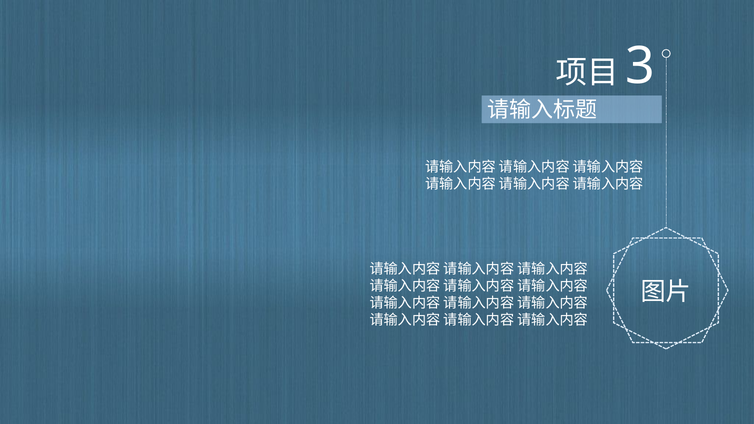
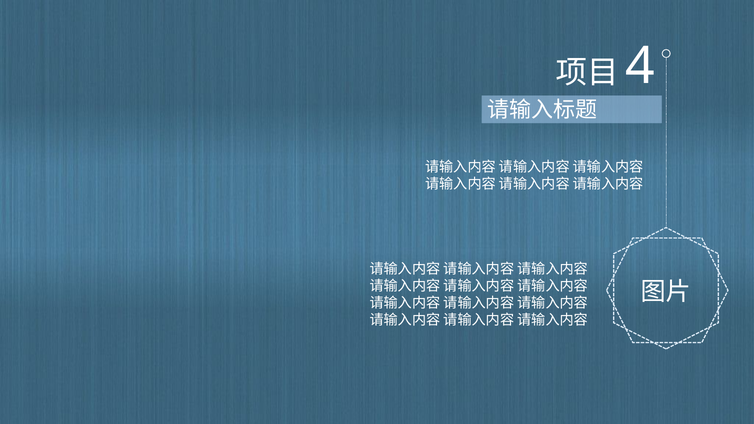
3: 3 -> 4
